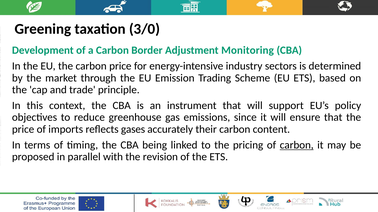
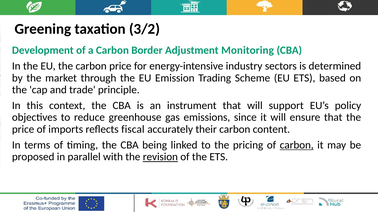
3/0: 3/0 -> 3/2
gases: gases -> fiscal
revision underline: none -> present
